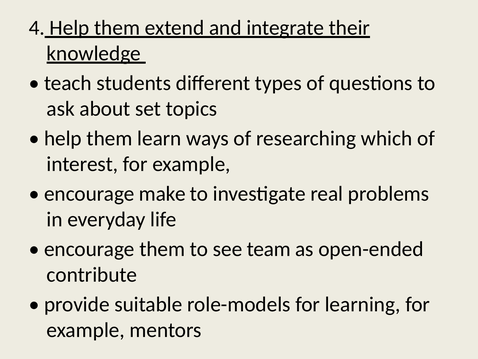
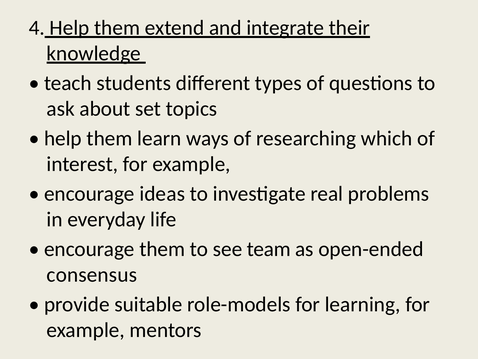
make: make -> ideas
contribute: contribute -> consensus
